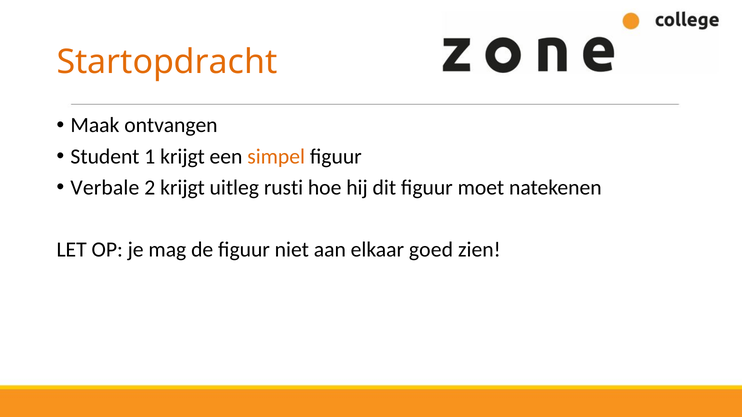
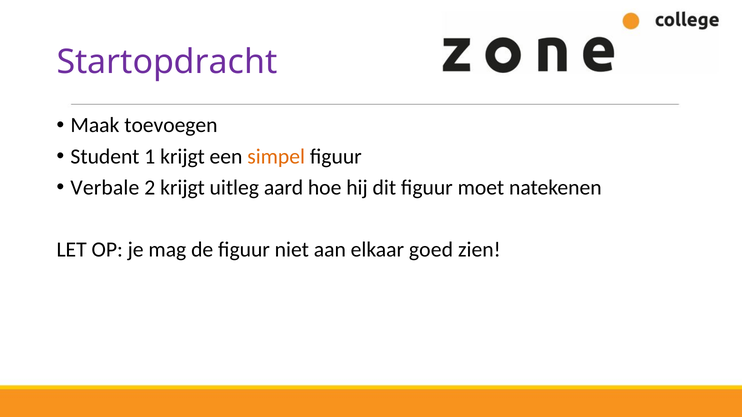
Startopdracht colour: orange -> purple
ontvangen: ontvangen -> toevoegen
rusti: rusti -> aard
